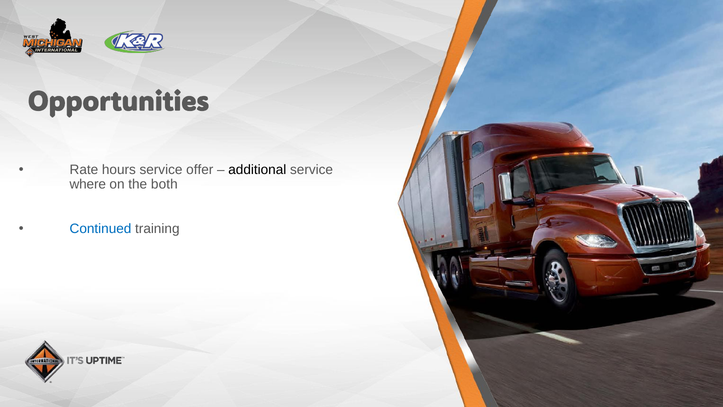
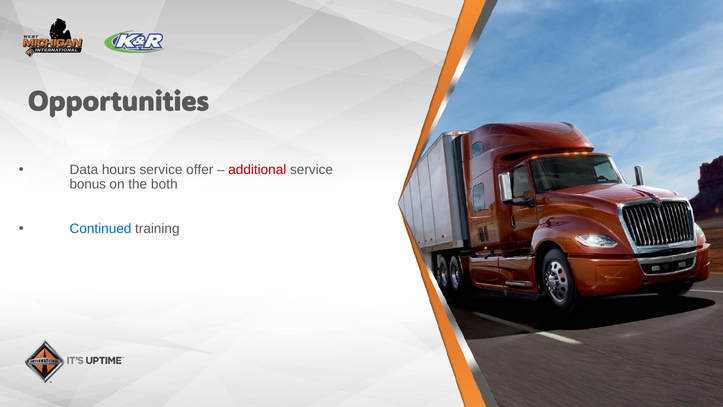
Rate: Rate -> Data
additional colour: black -> red
where: where -> bonus
